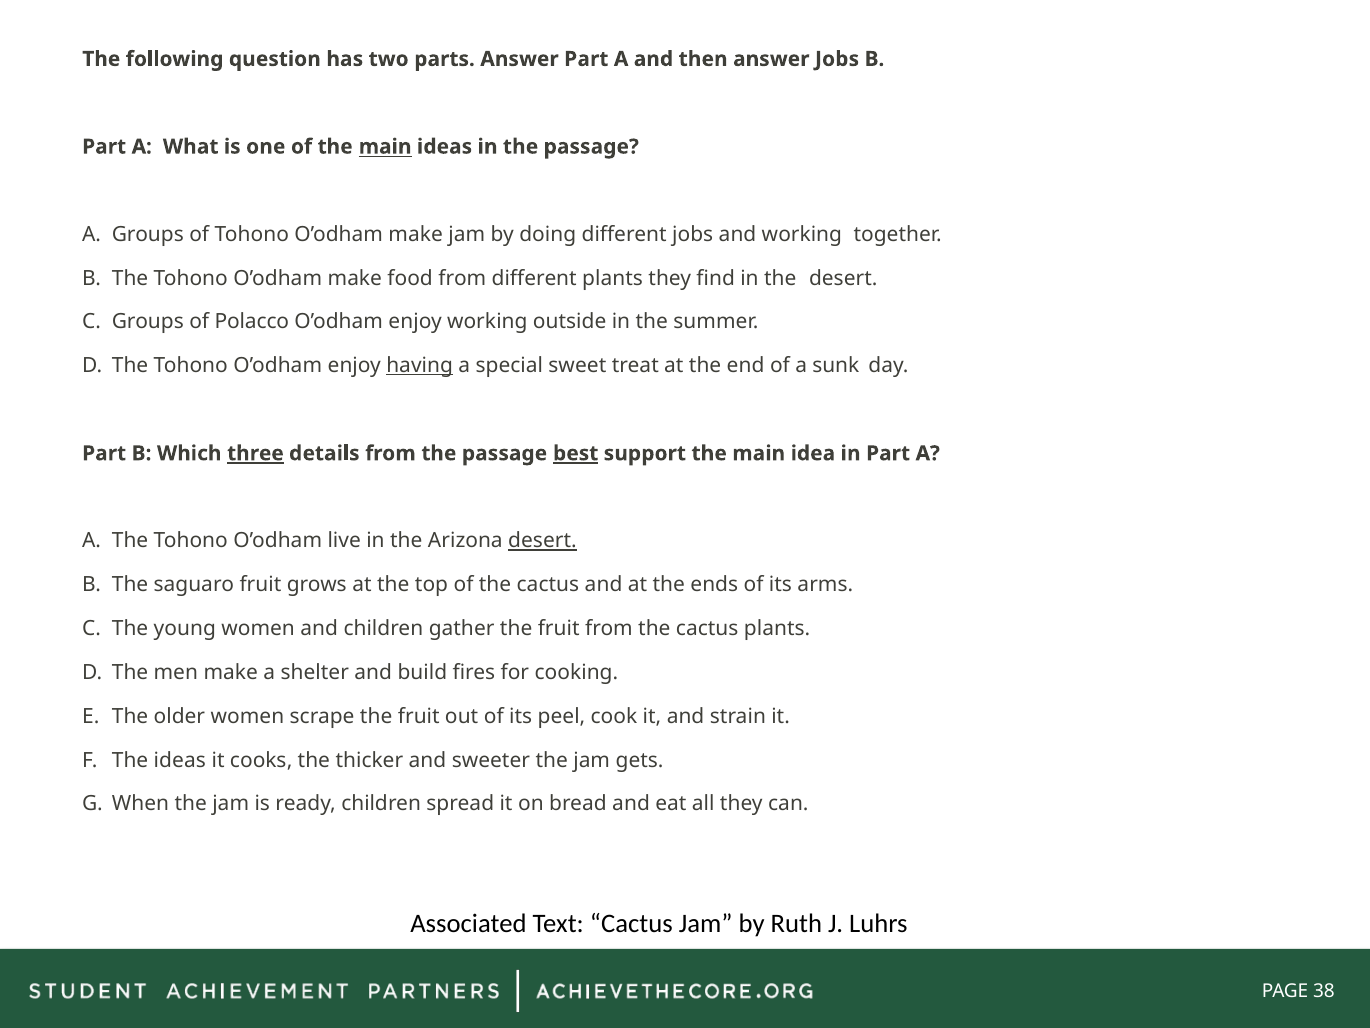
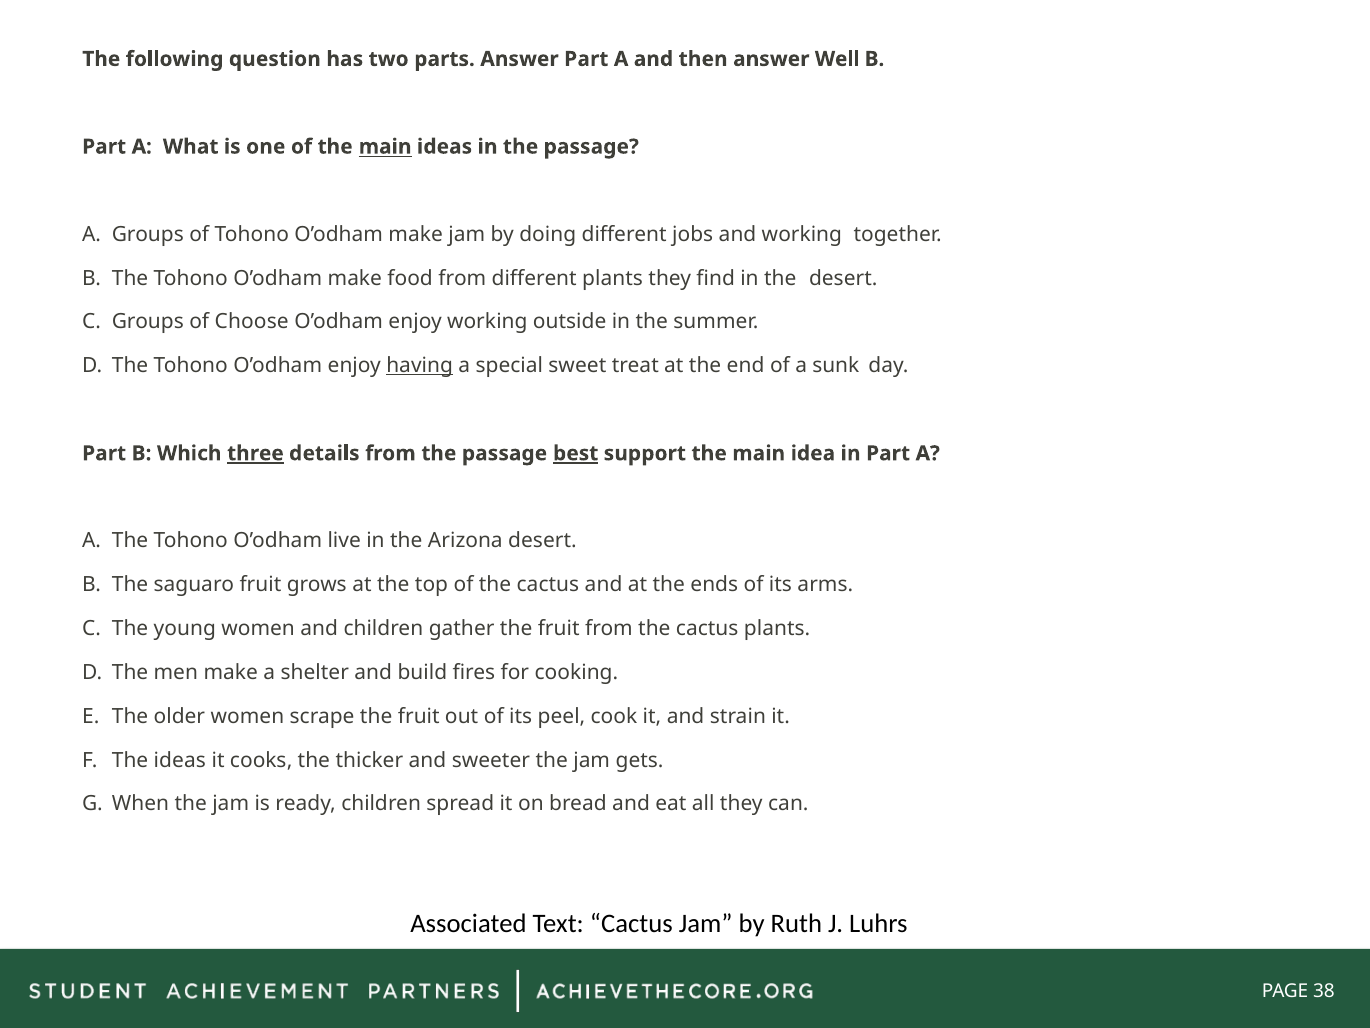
answer Jobs: Jobs -> Well
Polacco: Polacco -> Choose
desert at (542, 541) underline: present -> none
